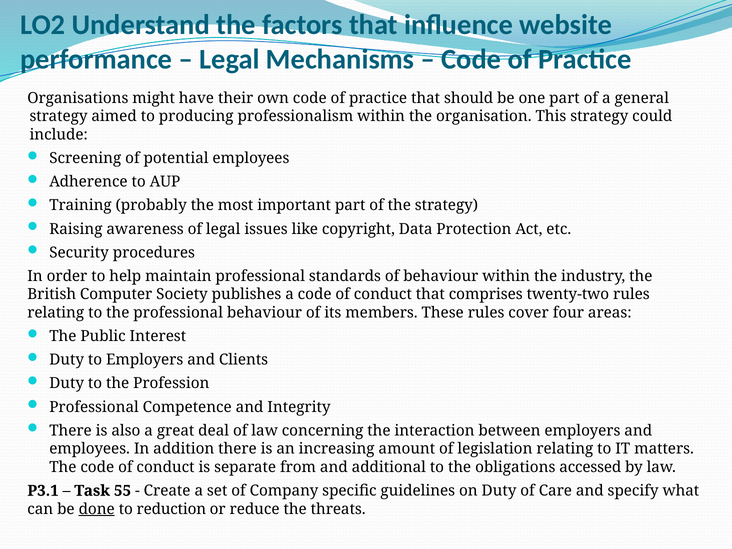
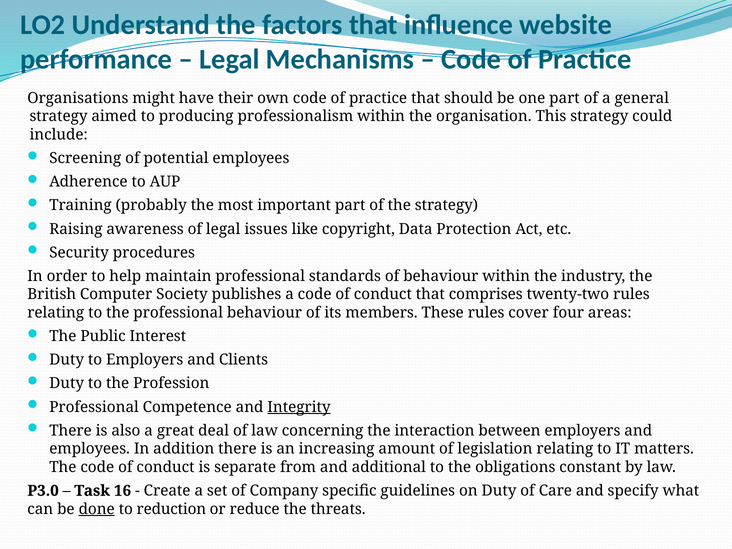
Integrity underline: none -> present
accessed: accessed -> constant
P3.1: P3.1 -> P3.0
55: 55 -> 16
